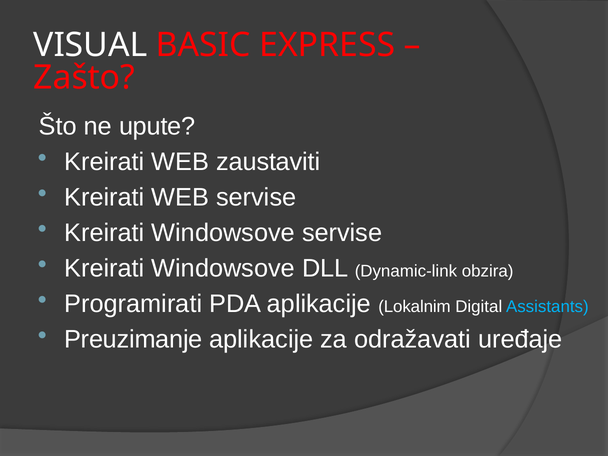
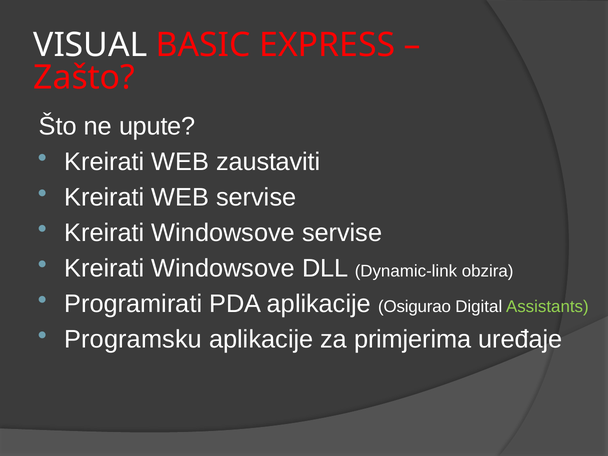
Lokalnim: Lokalnim -> Osigurao
Assistants colour: light blue -> light green
Preuzimanje: Preuzimanje -> Programsku
odražavati: odražavati -> primjerima
